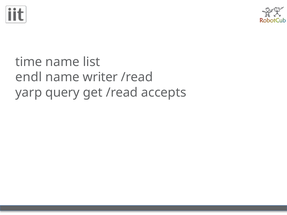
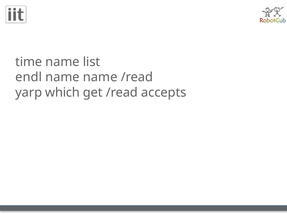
name writer: writer -> name
query: query -> which
